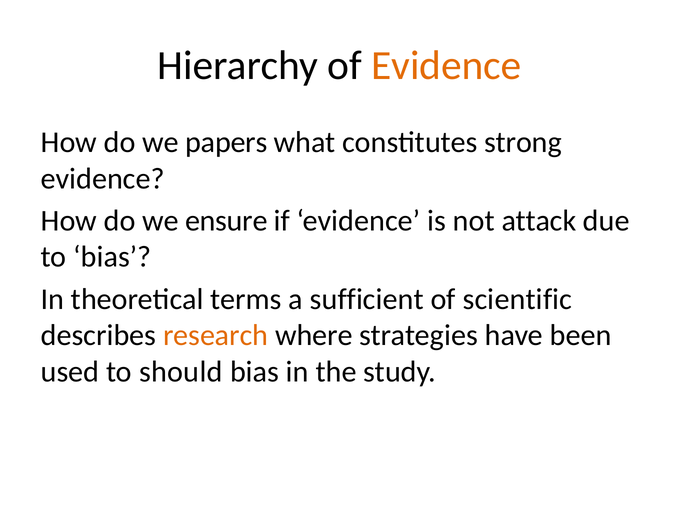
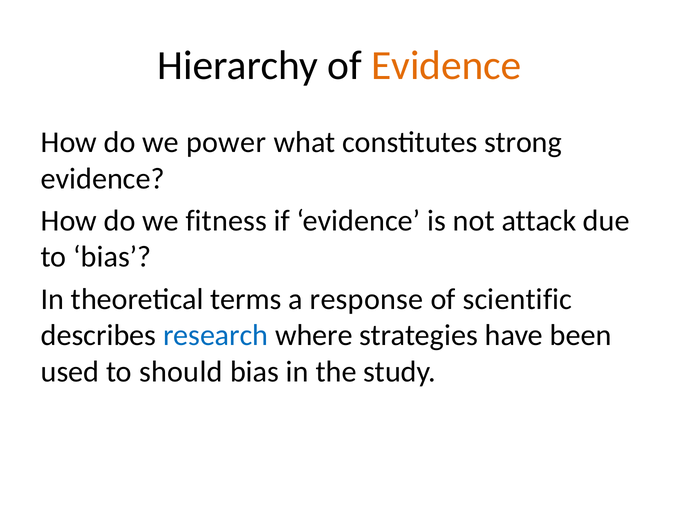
papers: papers -> power
ensure: ensure -> fitness
sufficient: sufficient -> response
research colour: orange -> blue
